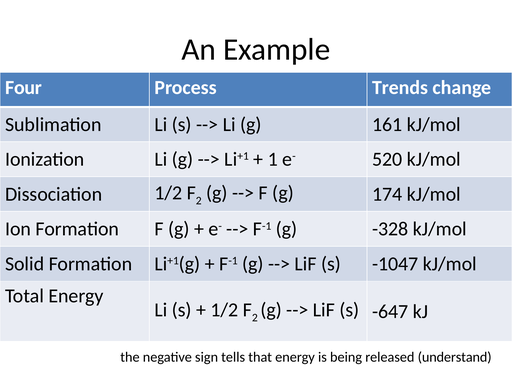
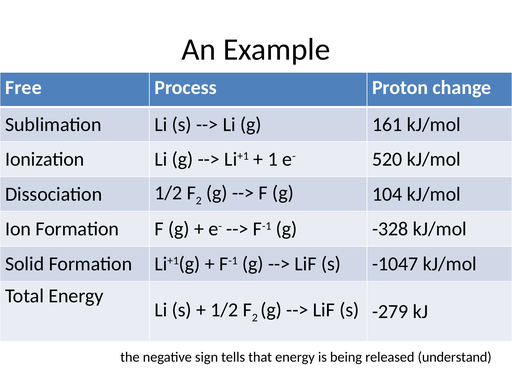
Four: Four -> Free
Trends: Trends -> Proton
174: 174 -> 104
-647: -647 -> -279
